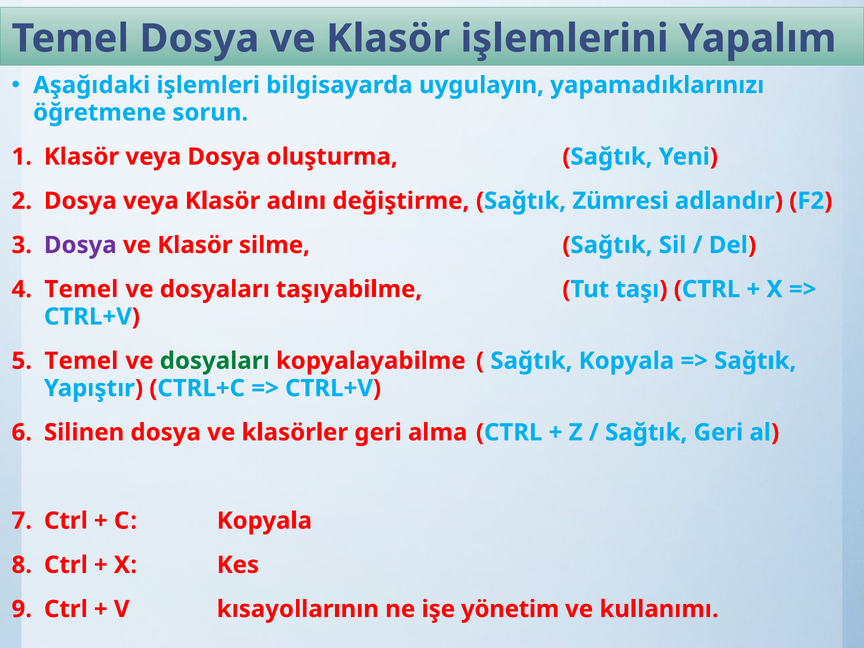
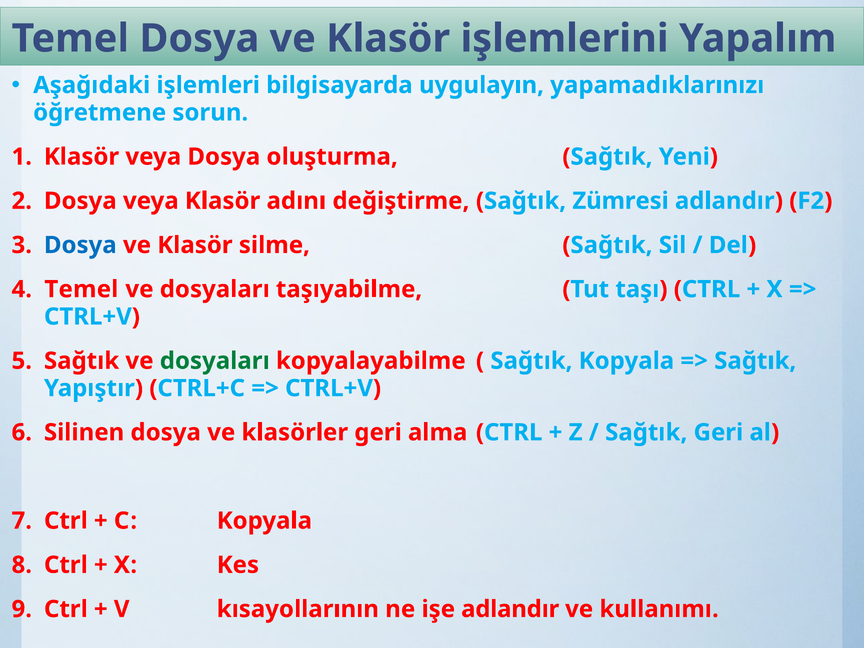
Dosya at (80, 245) colour: purple -> blue
Temel at (81, 361): Temel -> Sağtık
işe yönetim: yönetim -> adlandır
